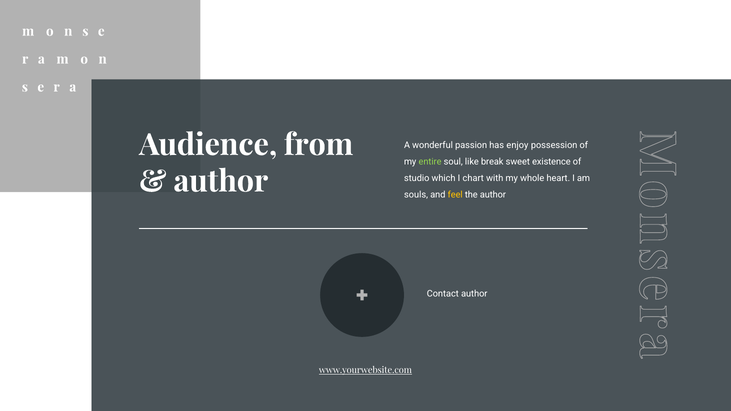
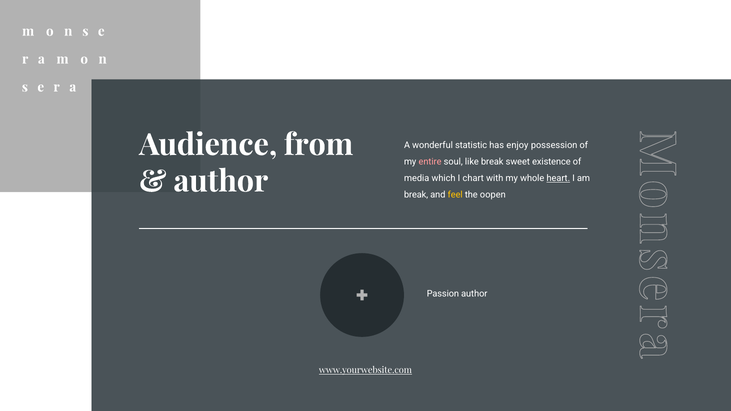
passion: passion -> statistic
entire colour: light green -> pink
studio: studio -> media
heart underline: none -> present
souls at (416, 195): souls -> break
the author: author -> oopen
Contact: Contact -> Passion
